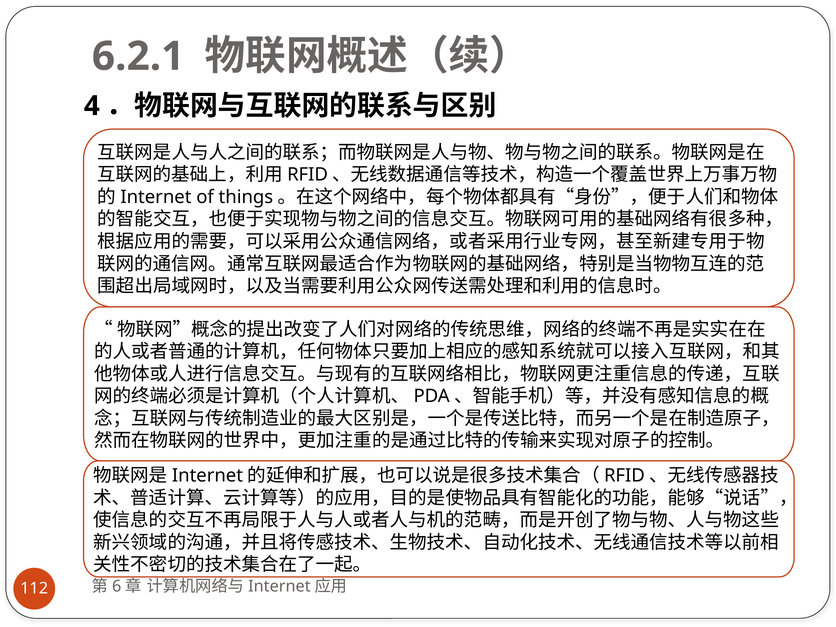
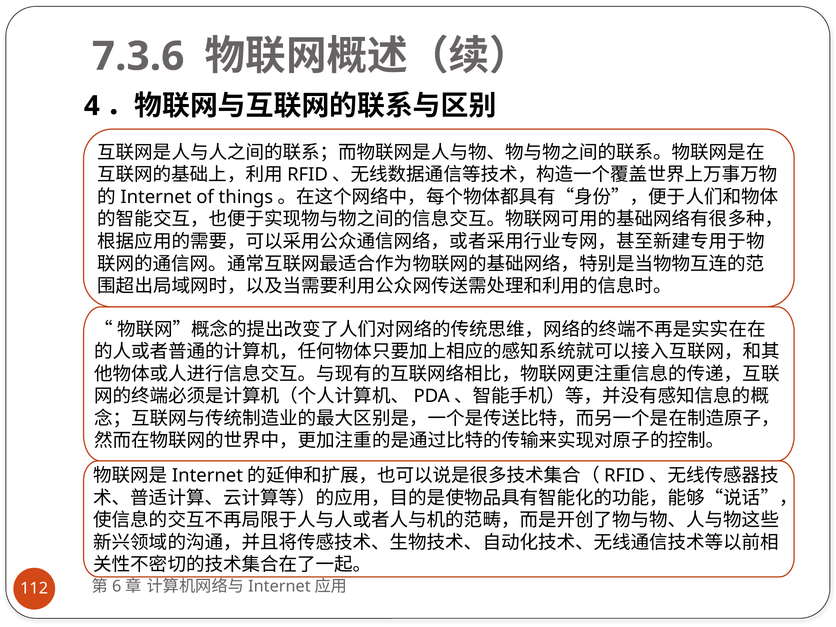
6.2.1: 6.2.1 -> 7.3.6
